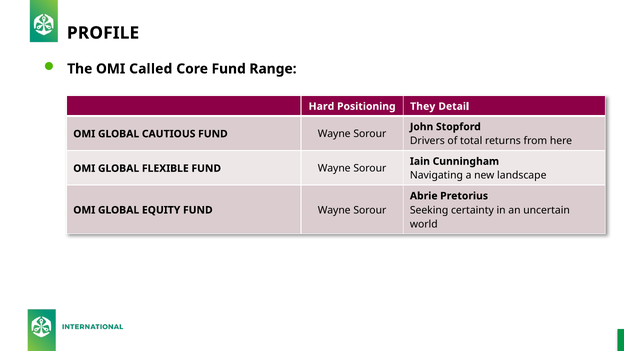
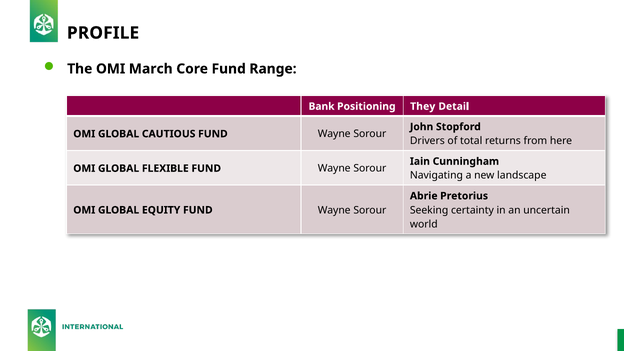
Called: Called -> March
Hard: Hard -> Bank
